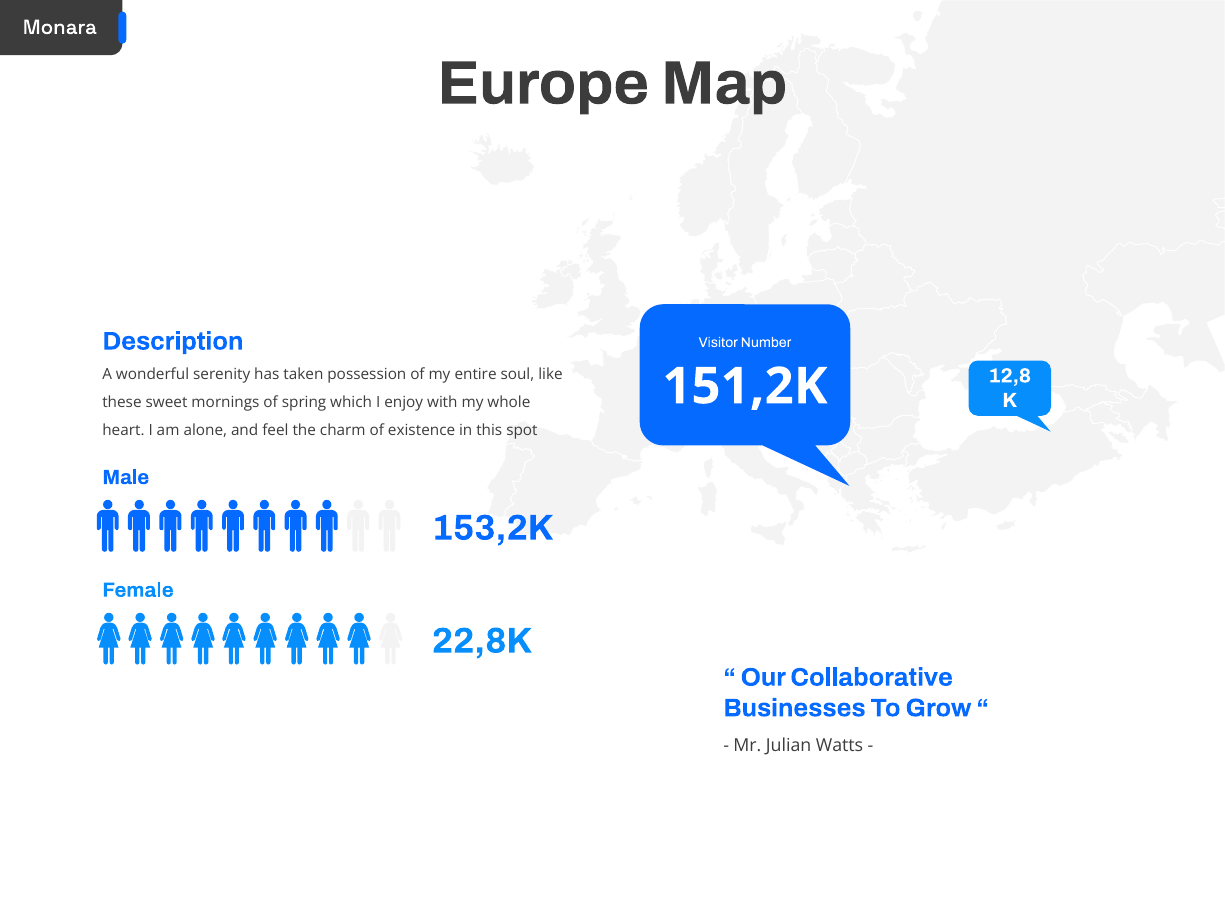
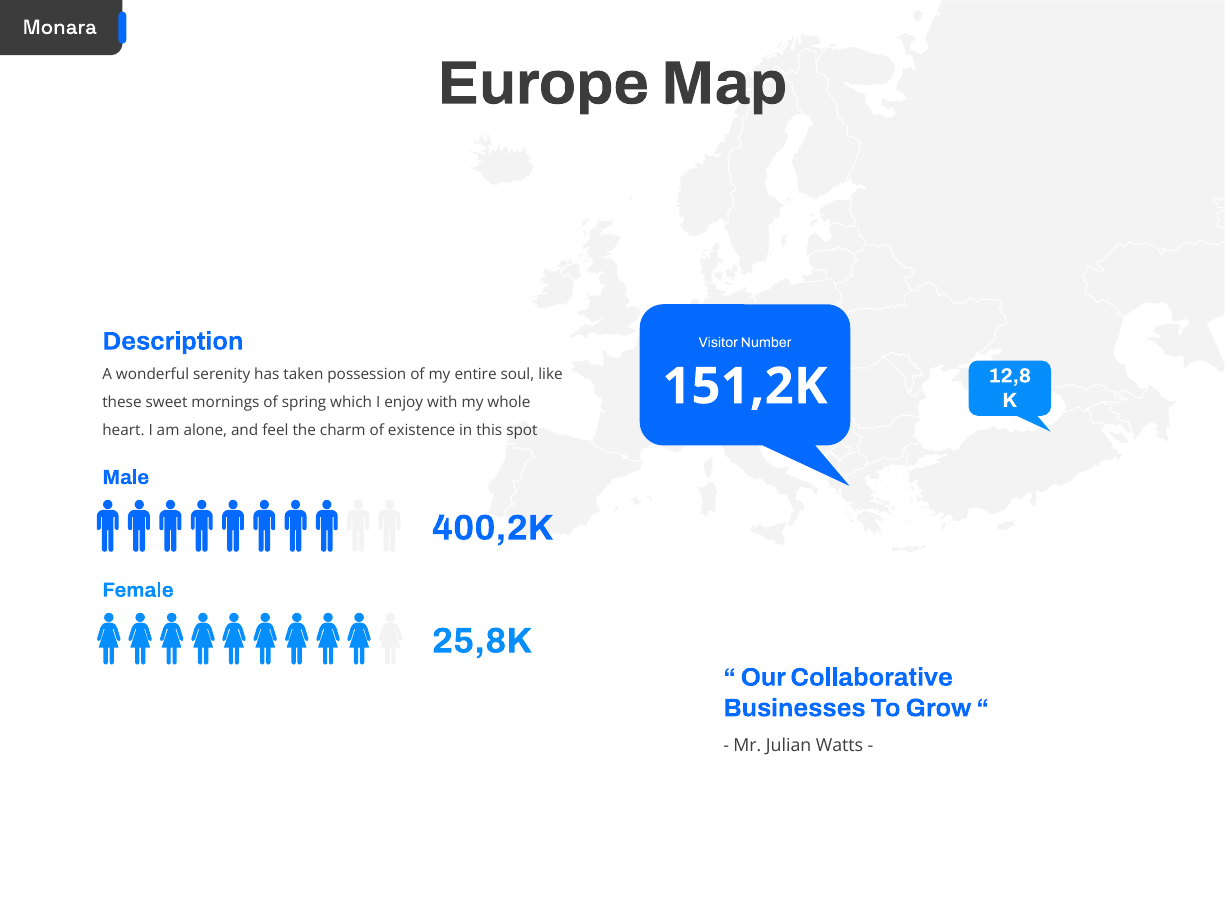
153,2K: 153,2K -> 400,2K
22,8K: 22,8K -> 25,8K
